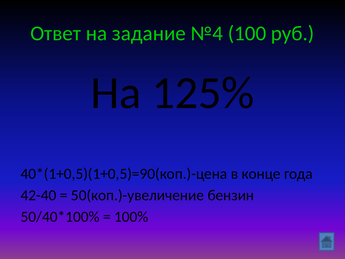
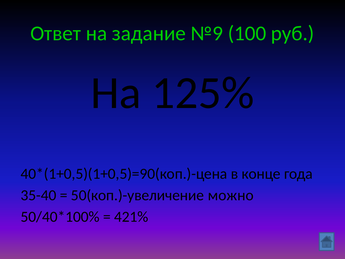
№4: №4 -> №9
42-40: 42-40 -> 35-40
бензин: бензин -> можно
100%: 100% -> 421%
